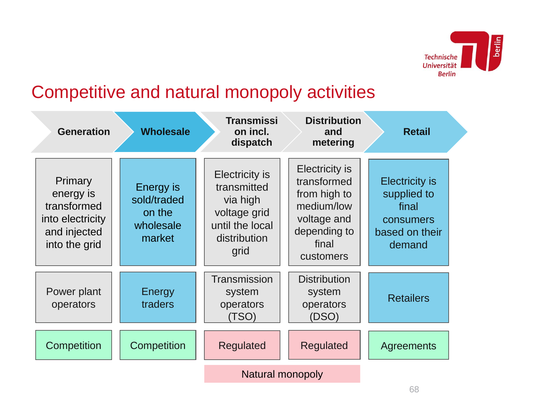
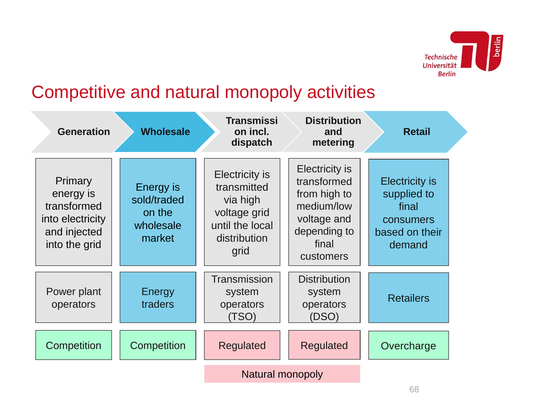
Agreements: Agreements -> Overcharge
